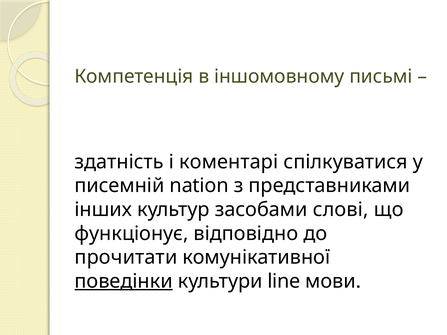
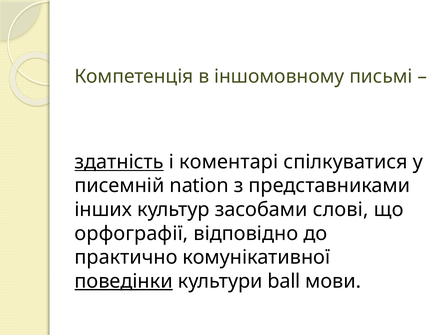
здатність underline: none -> present
функціонує: функціонує -> орфографії
прочитати: прочитати -> практично
line: line -> ball
